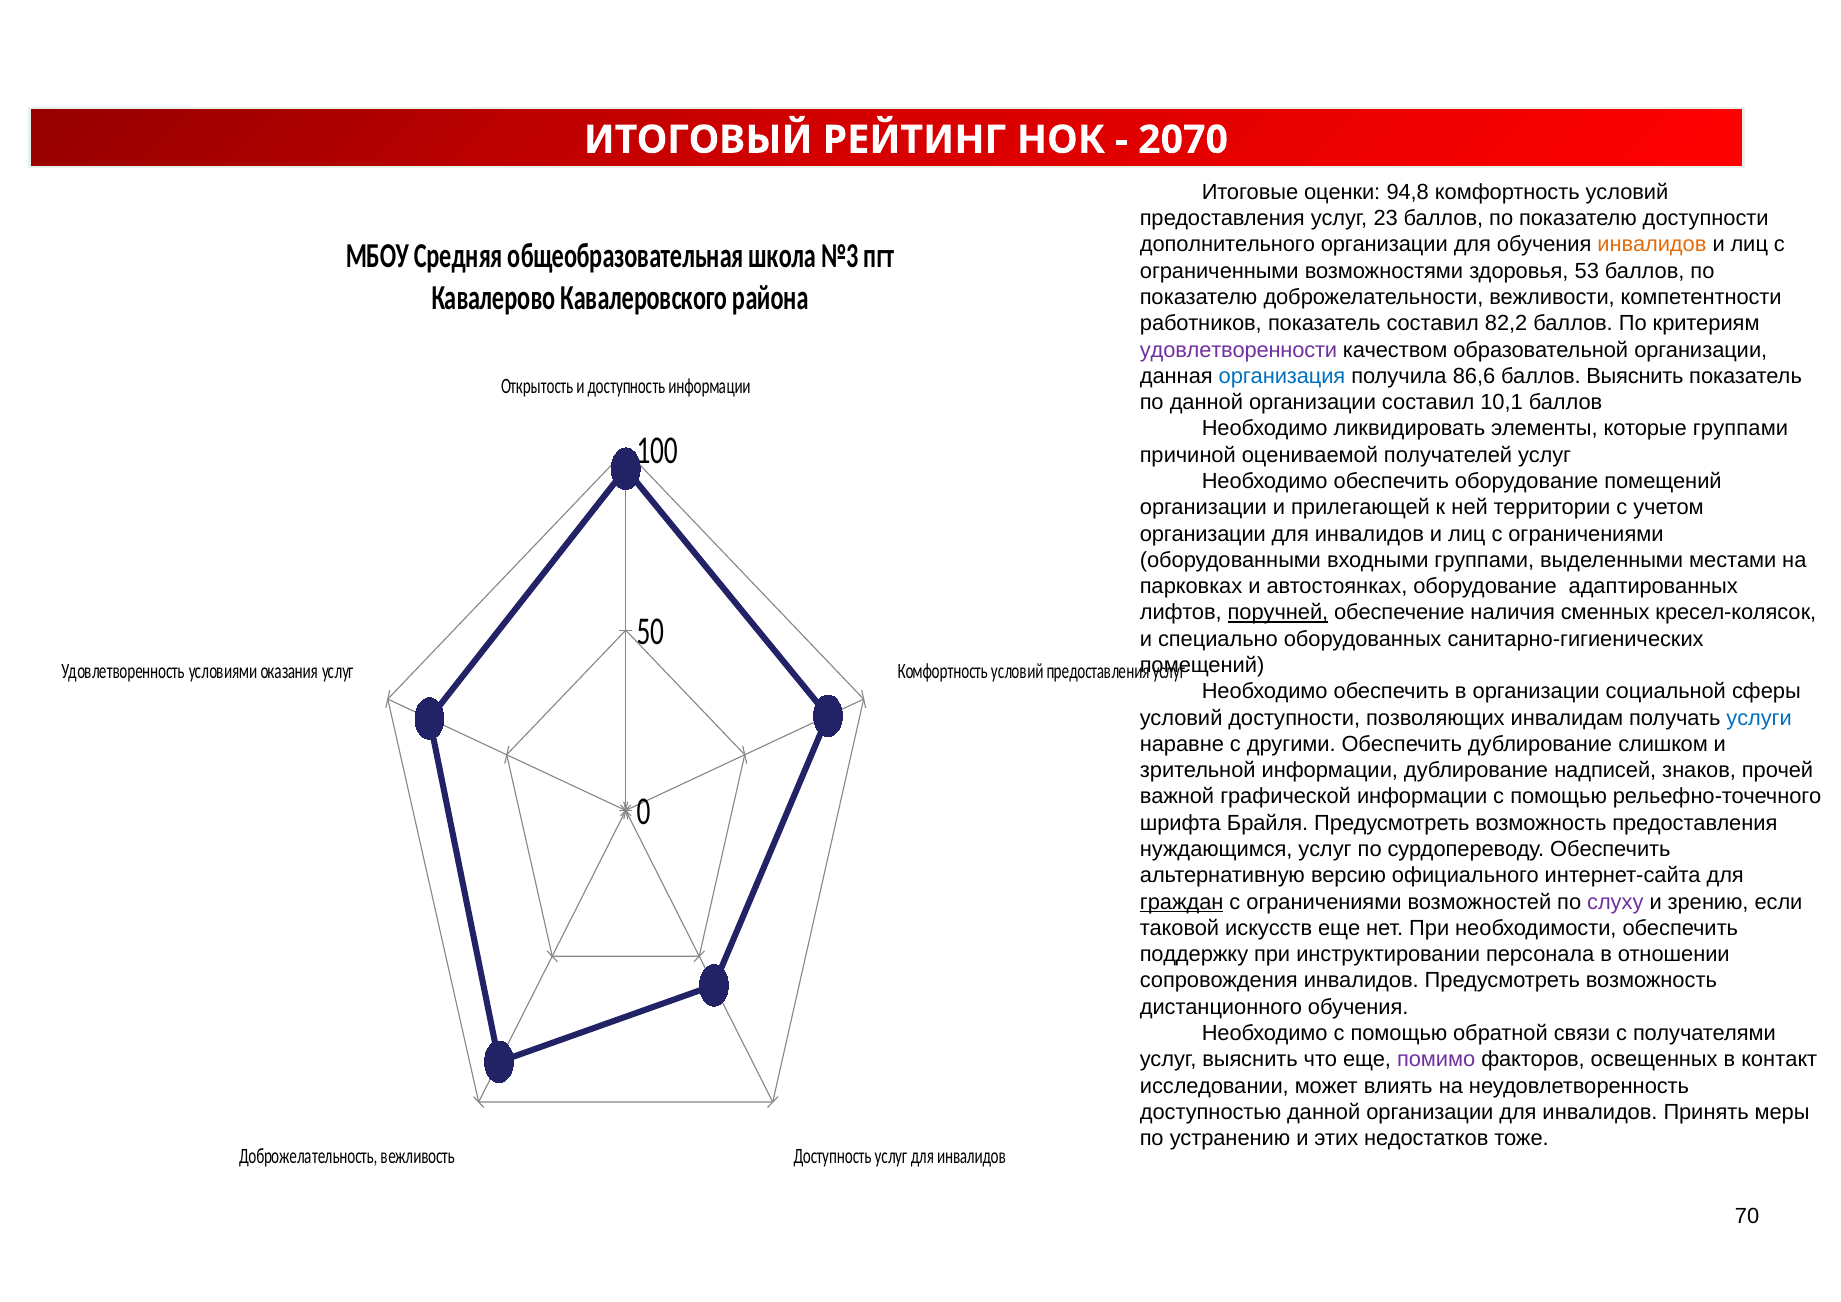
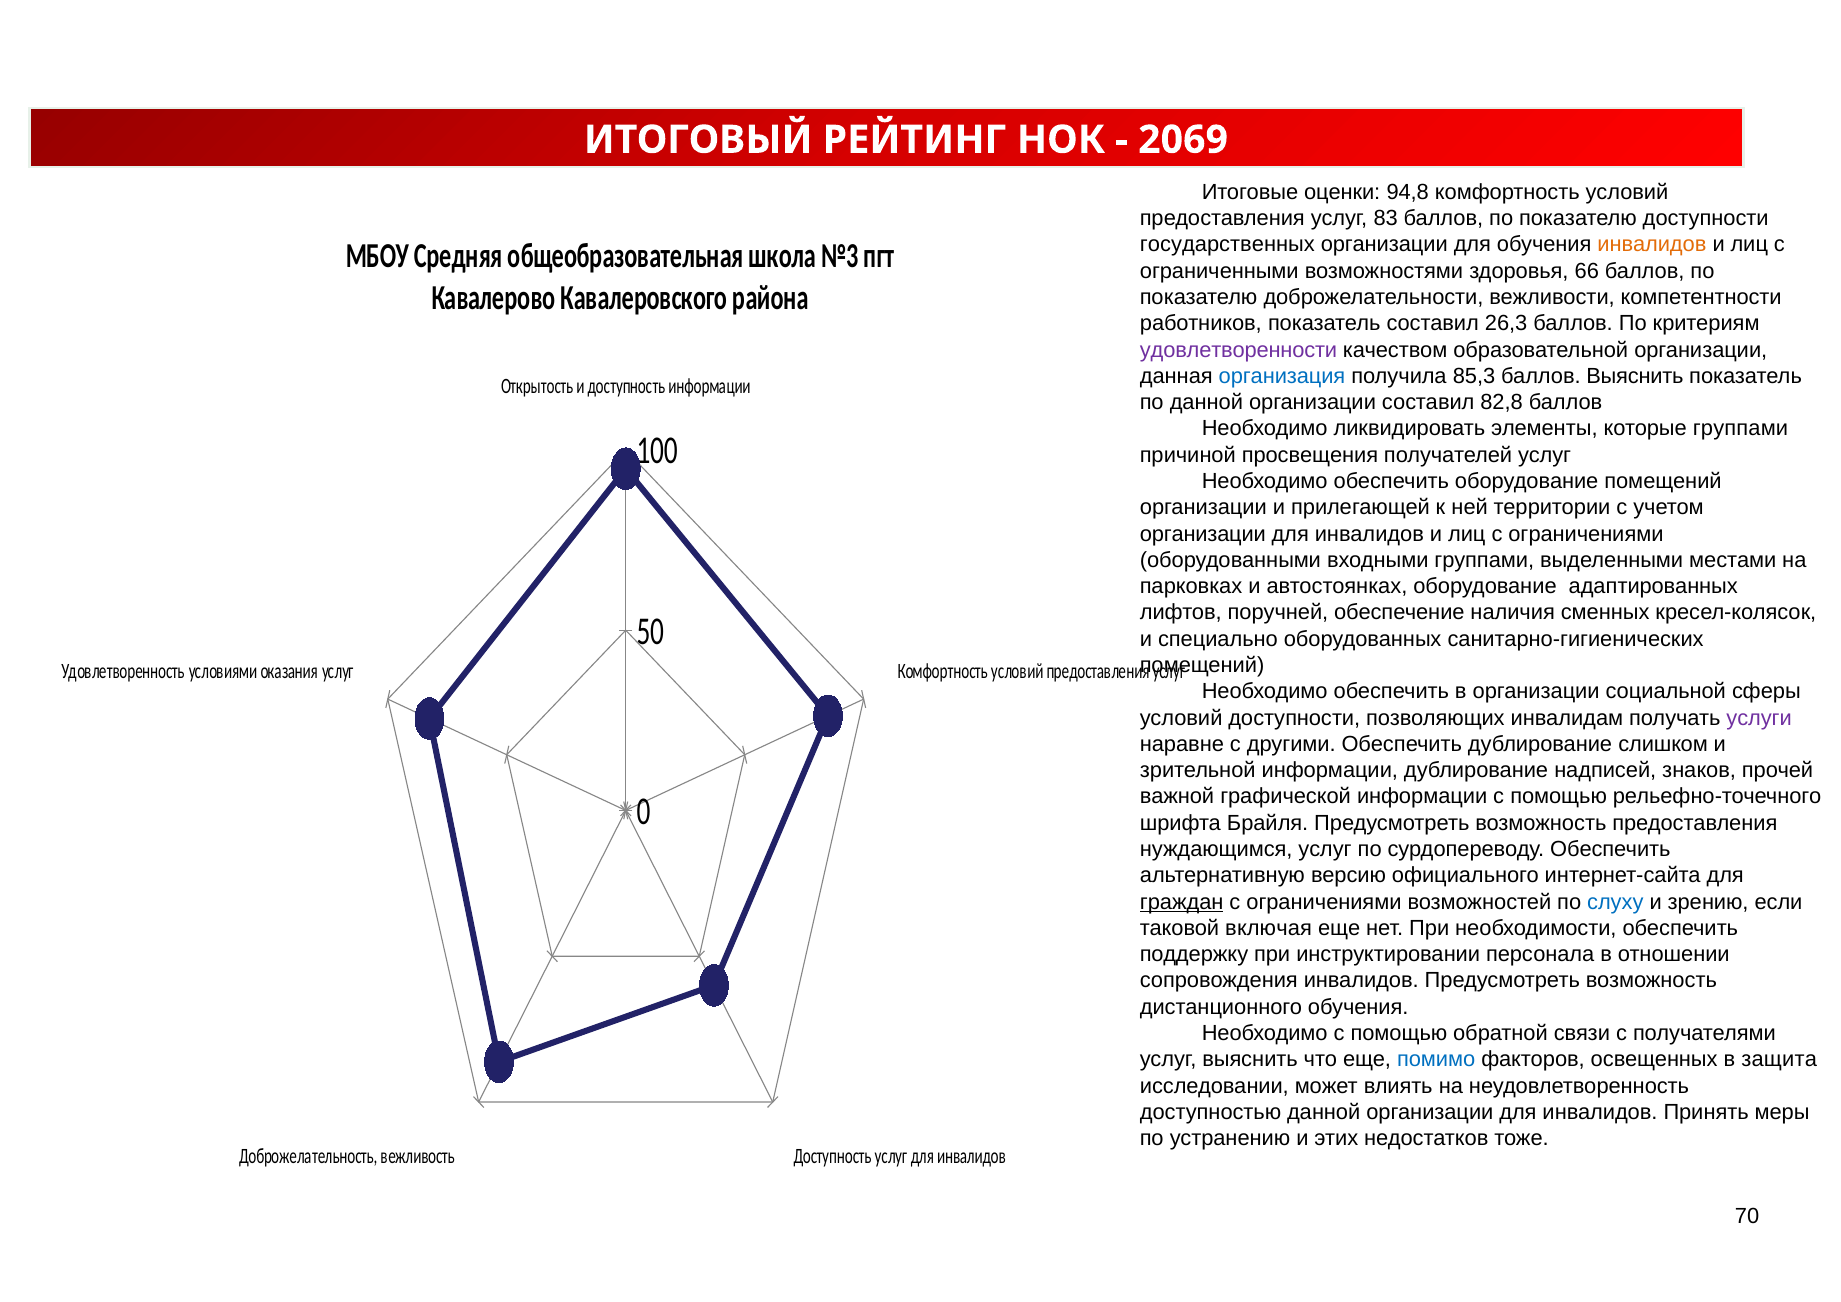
2070: 2070 -> 2069
23: 23 -> 83
дополнительного: дополнительного -> государственных
53: 53 -> 66
82,2: 82,2 -> 26,3
86,6: 86,6 -> 85,3
10,1: 10,1 -> 82,8
оцениваемой: оцениваемой -> просвещения
поручней underline: present -> none
услуги colour: blue -> purple
слуху colour: purple -> blue
искусств: искусств -> включая
помимо colour: purple -> blue
контакт: контакт -> защита
